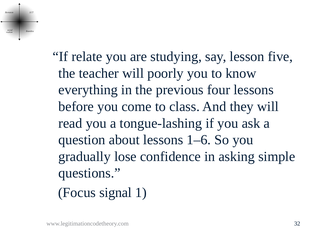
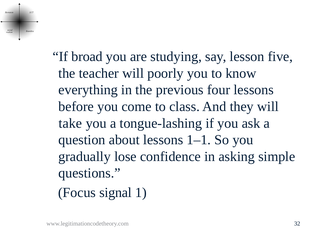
relate: relate -> broad
read: read -> take
1–6: 1–6 -> 1–1
